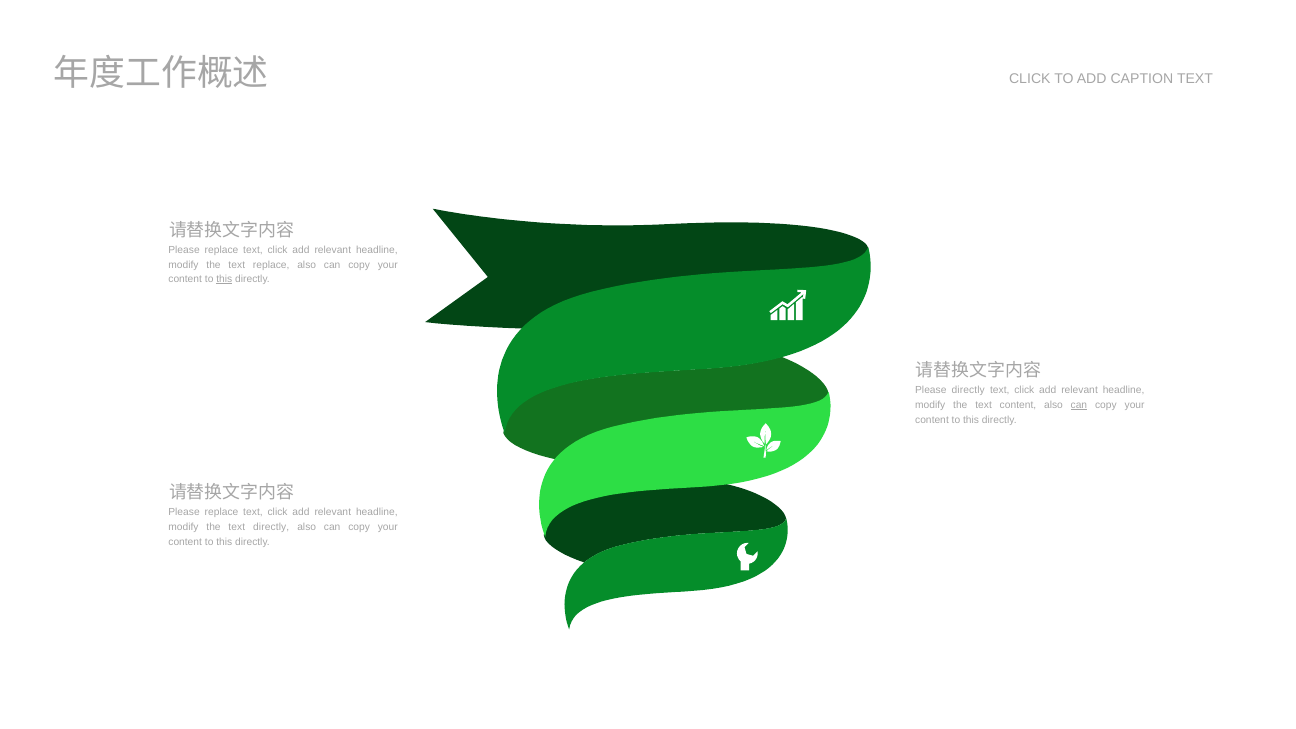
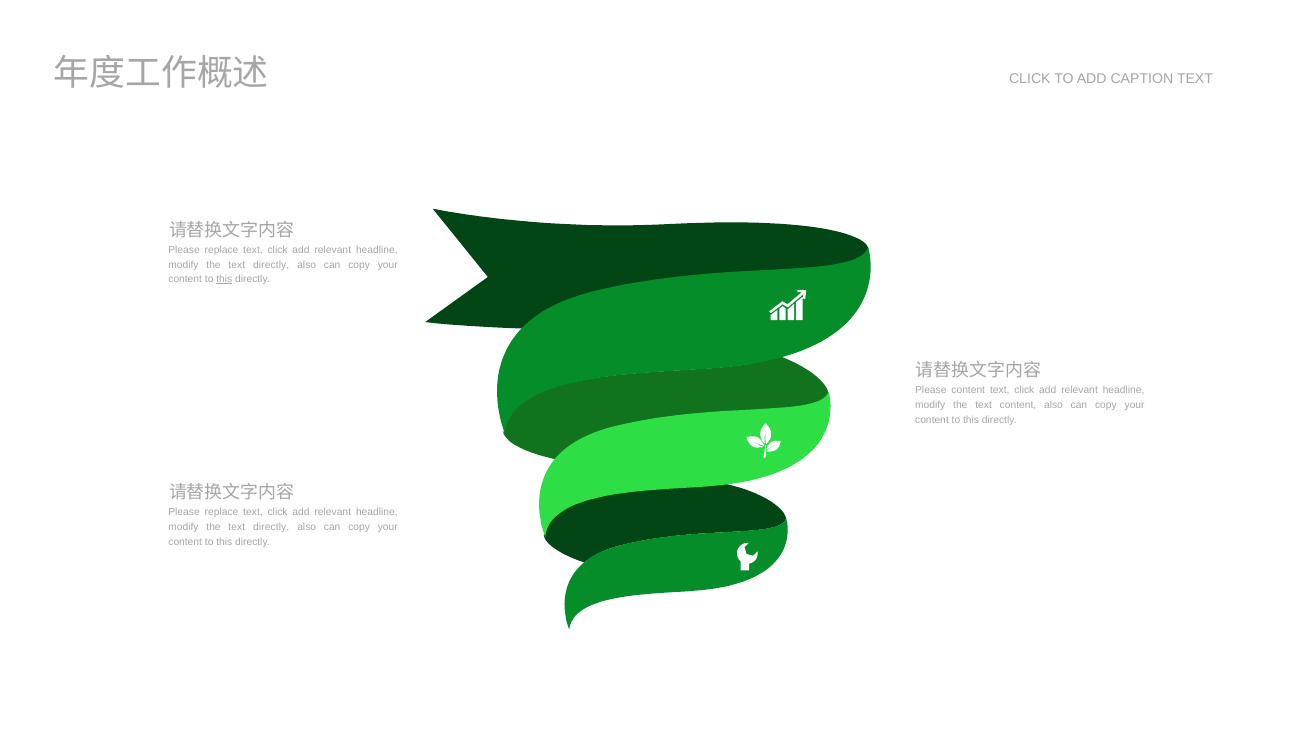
replace at (271, 265): replace -> directly
Please directly: directly -> content
can at (1079, 405) underline: present -> none
